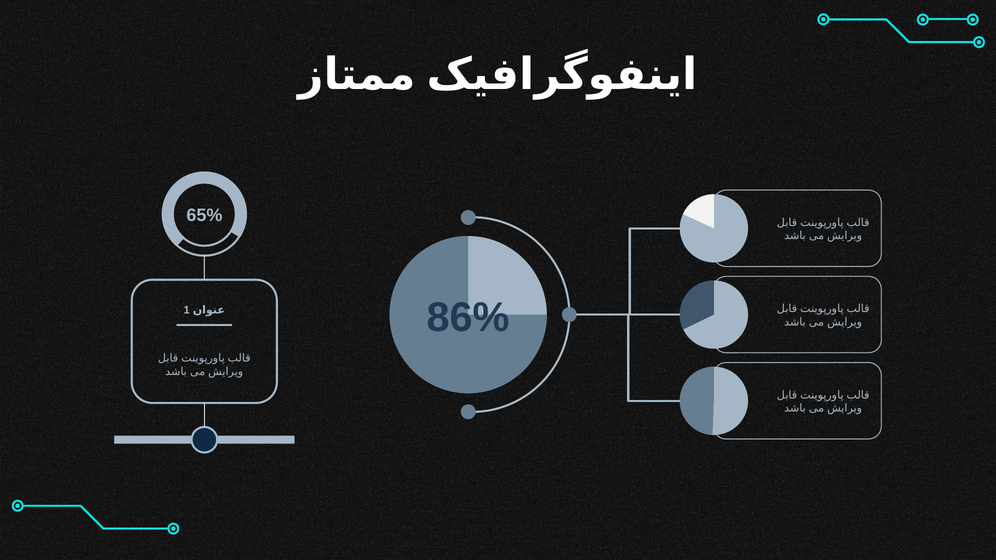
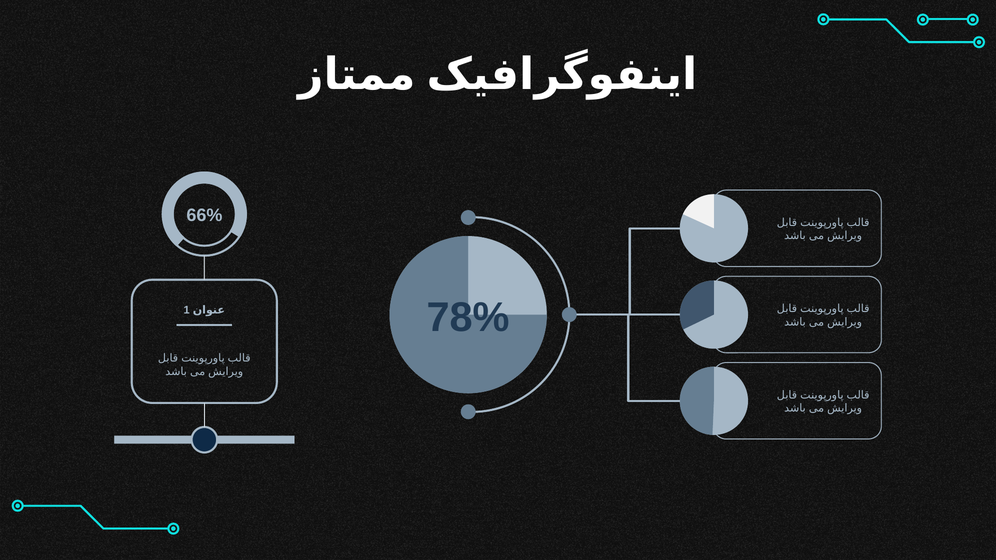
65%: 65% -> 66%
86%: 86% -> 78%
